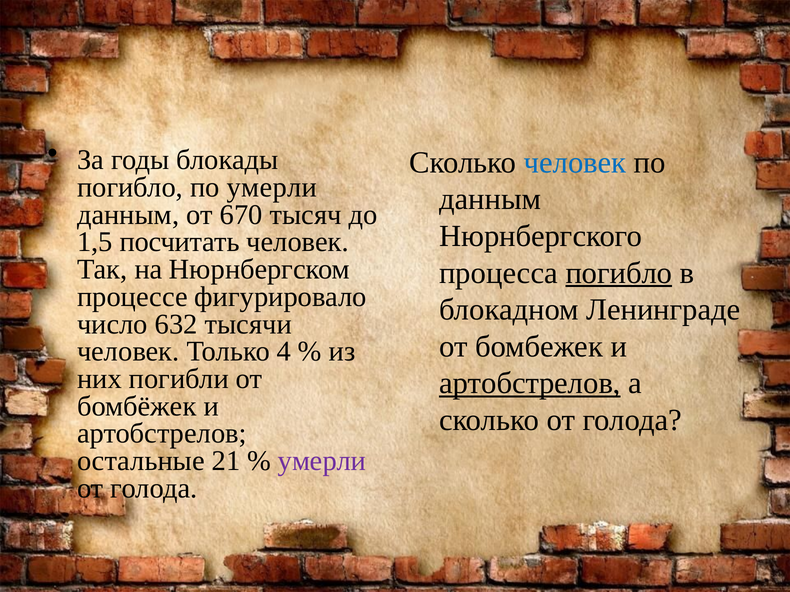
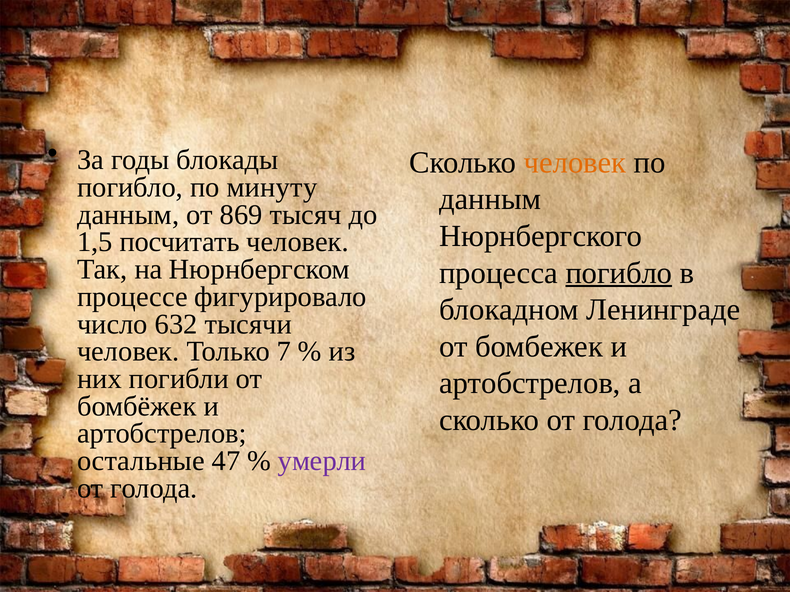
человек at (575, 163) colour: blue -> orange
по умерли: умерли -> минуту
670: 670 -> 869
4: 4 -> 7
артобстрелов at (530, 383) underline: present -> none
21: 21 -> 47
